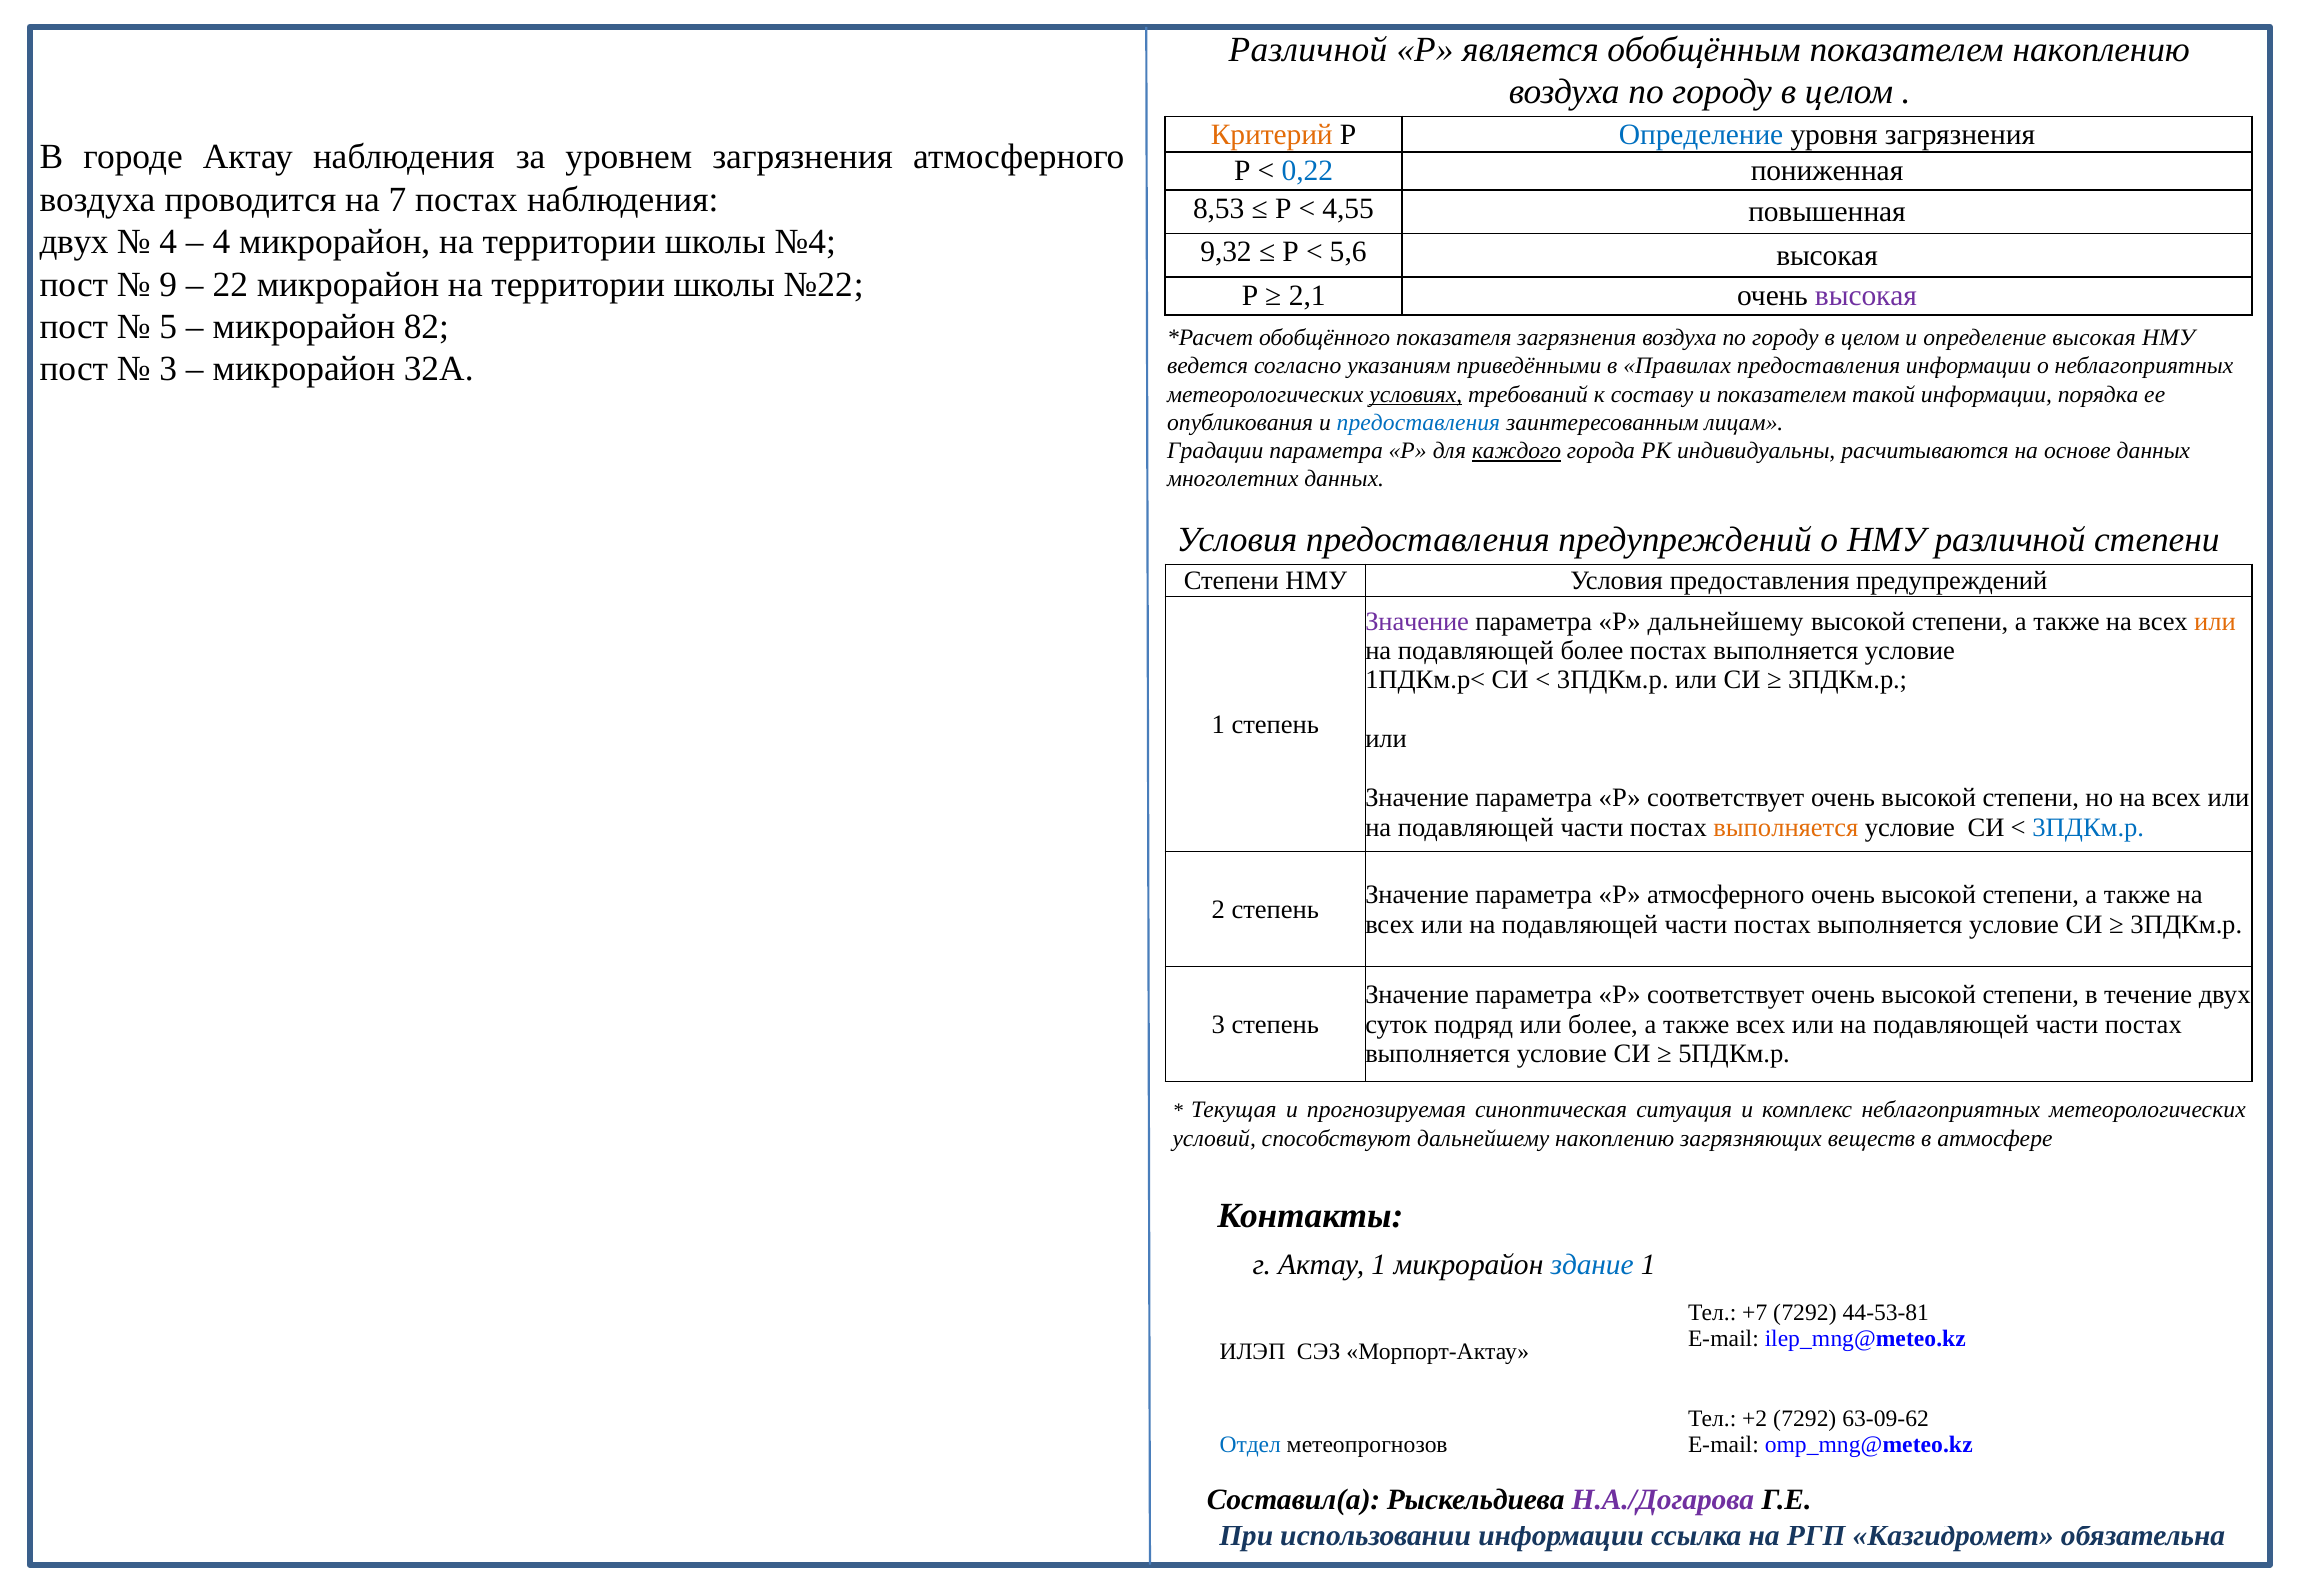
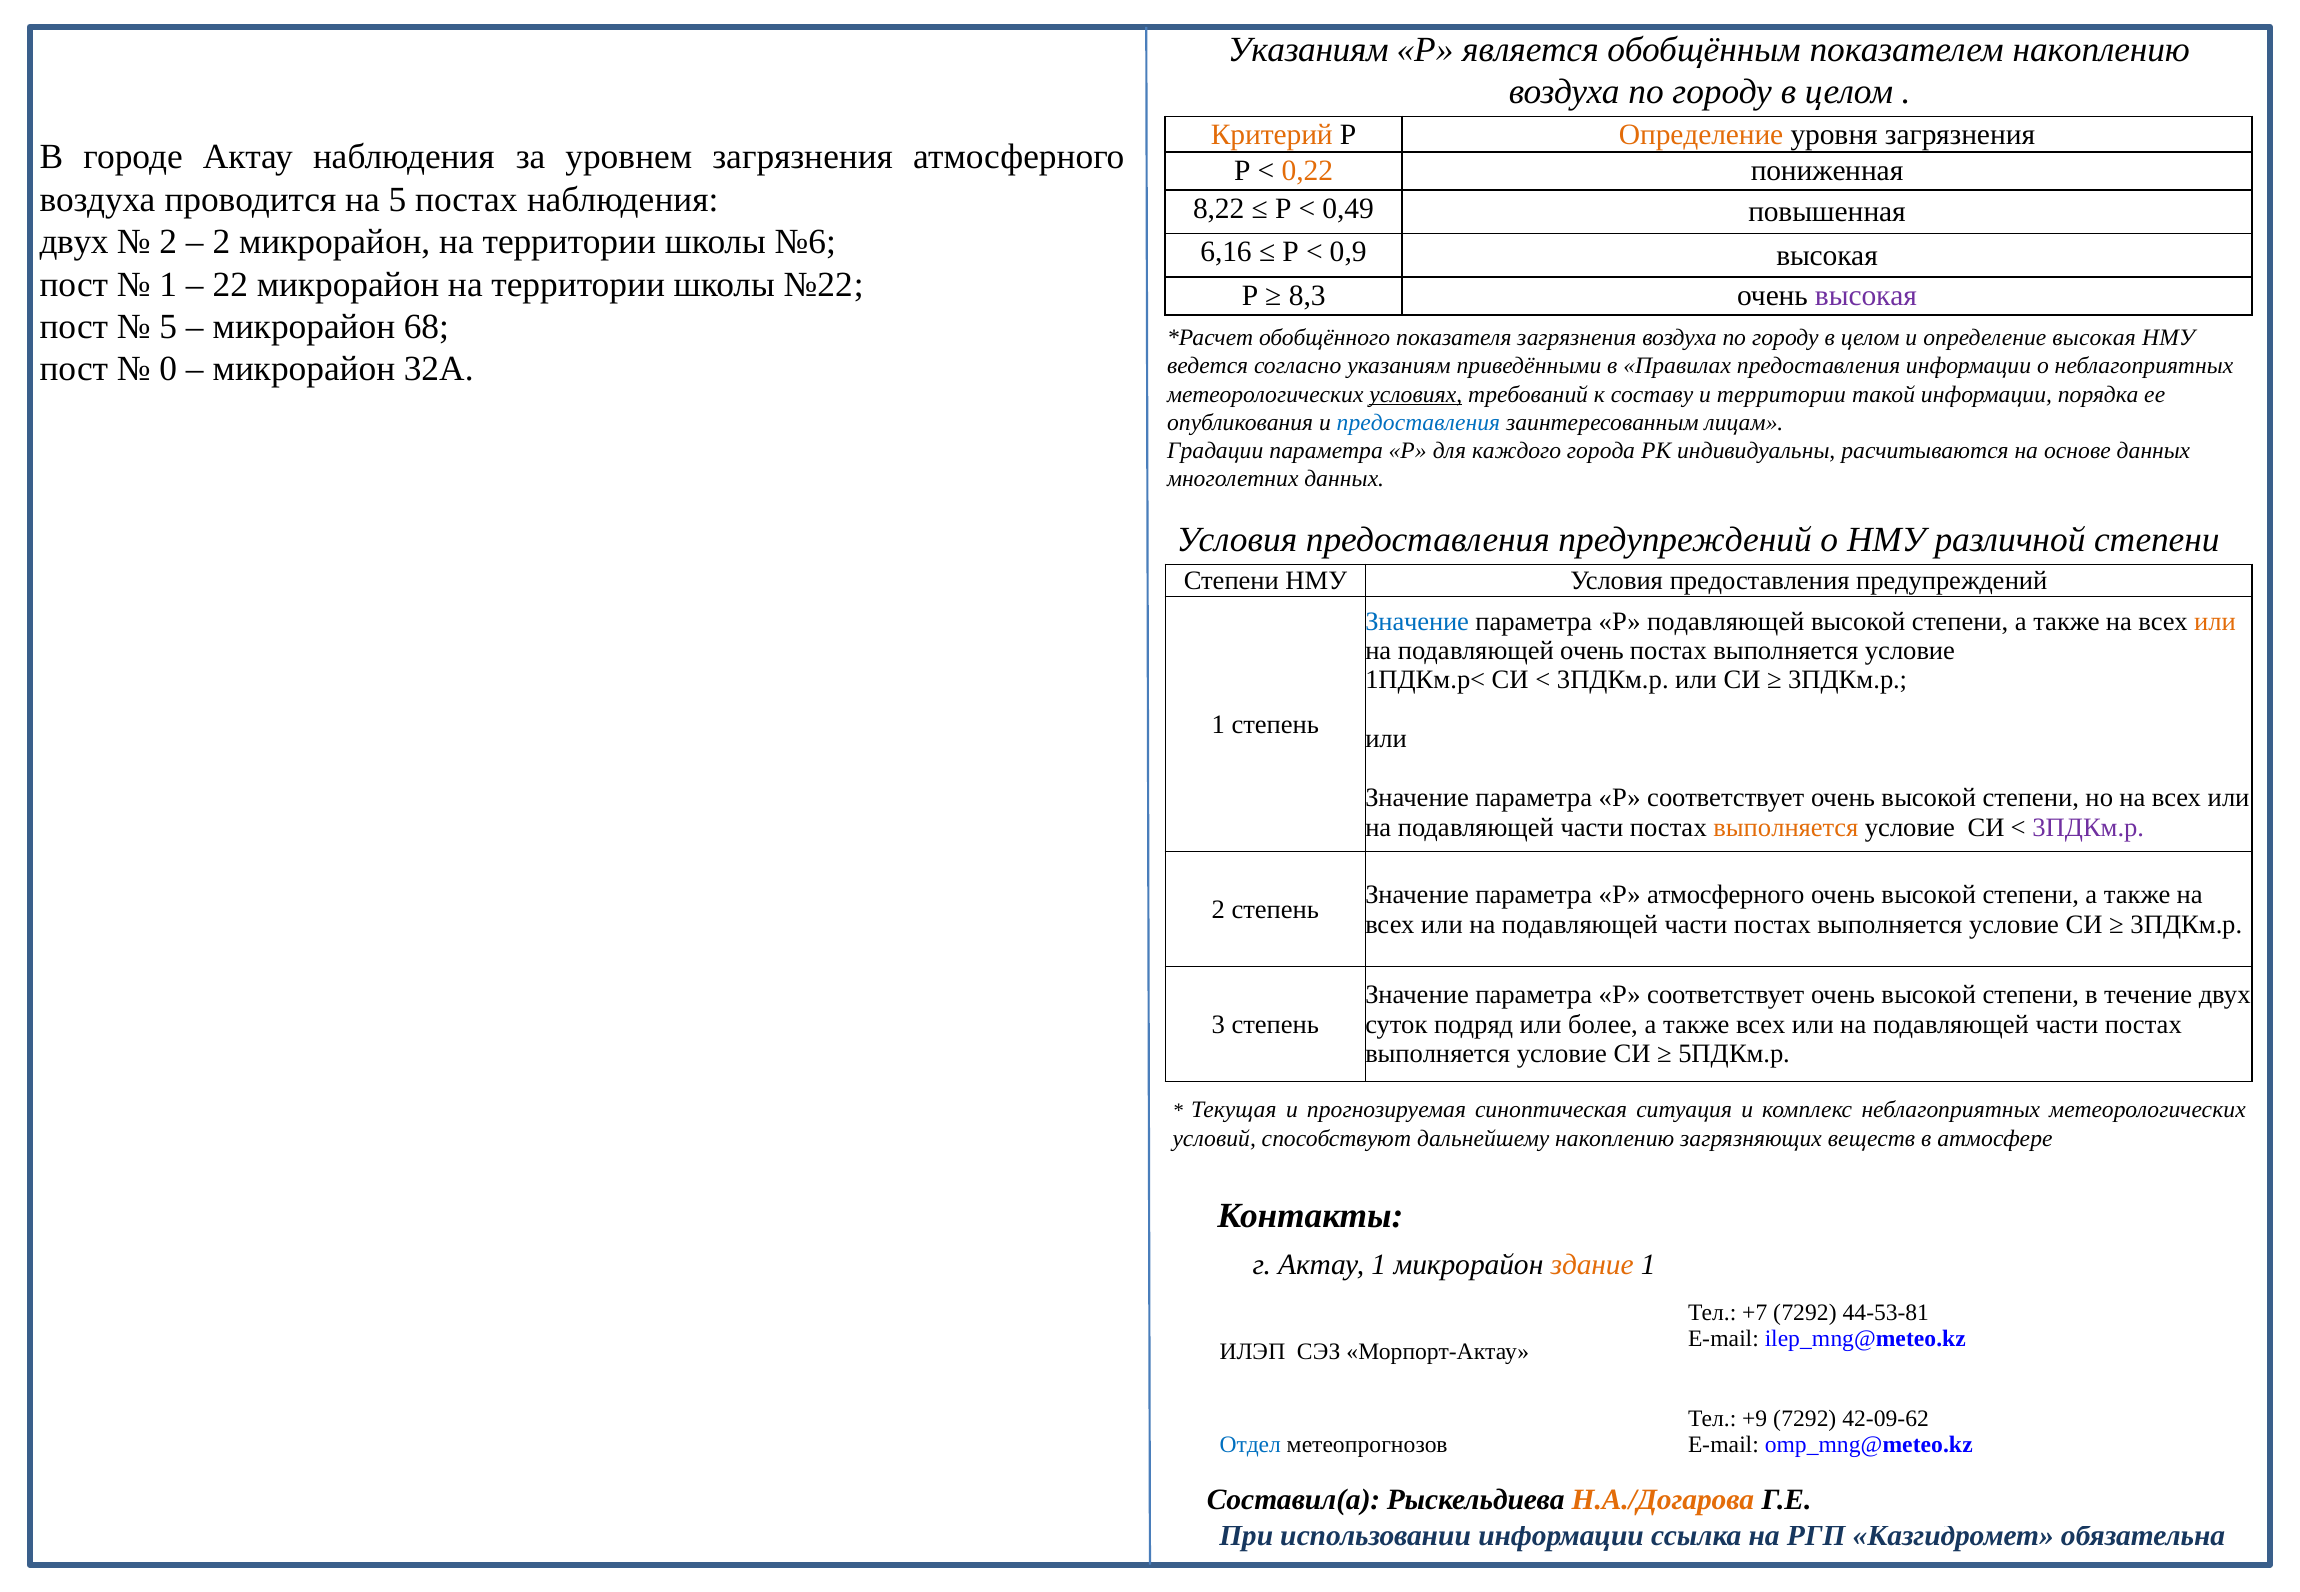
Различной at (1308, 50): Различной -> Указаниям
Определение at (1701, 134) colour: blue -> orange
0,22 colour: blue -> orange
на 7: 7 -> 5
8,53: 8,53 -> 8,22
4,55: 4,55 -> 0,49
4 at (168, 242): 4 -> 2
4 at (222, 242): 4 -> 2
№4: №4 -> №6
9,32: 9,32 -> 6,16
5,6: 5,6 -> 0,9
9 at (168, 284): 9 -> 1
2,1: 2,1 -> 8,3
82: 82 -> 68
3 at (168, 369): 3 -> 0
и показателем: показателем -> территории
каждого underline: present -> none
Значение at (1417, 621) colour: purple -> blue
Р дальнейшему: дальнейшему -> подавляющей
подавляющей более: более -> очень
3ПДКм.р at (2088, 827) colour: blue -> purple
здание colour: blue -> orange
+2: +2 -> +9
63-09-62: 63-09-62 -> 42-09-62
Н.А./Догарова colour: purple -> orange
